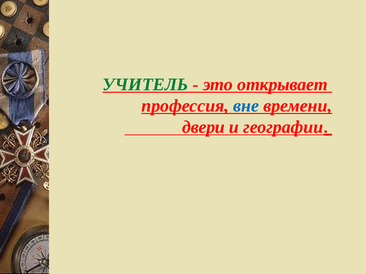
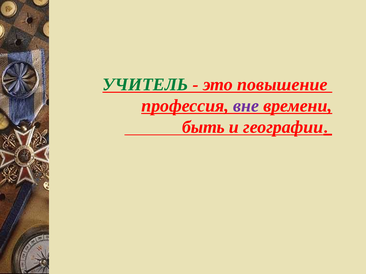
открывает: открывает -> повышение
вне colour: blue -> purple
двери: двери -> быть
